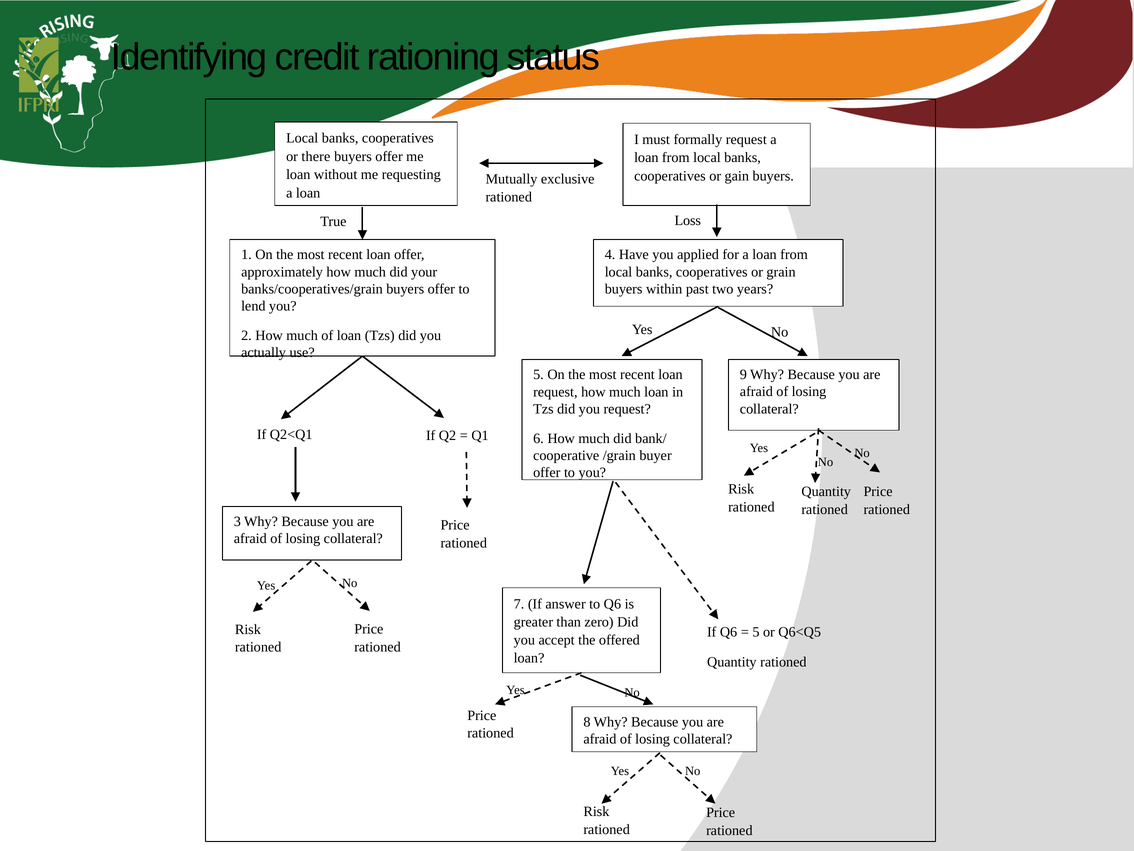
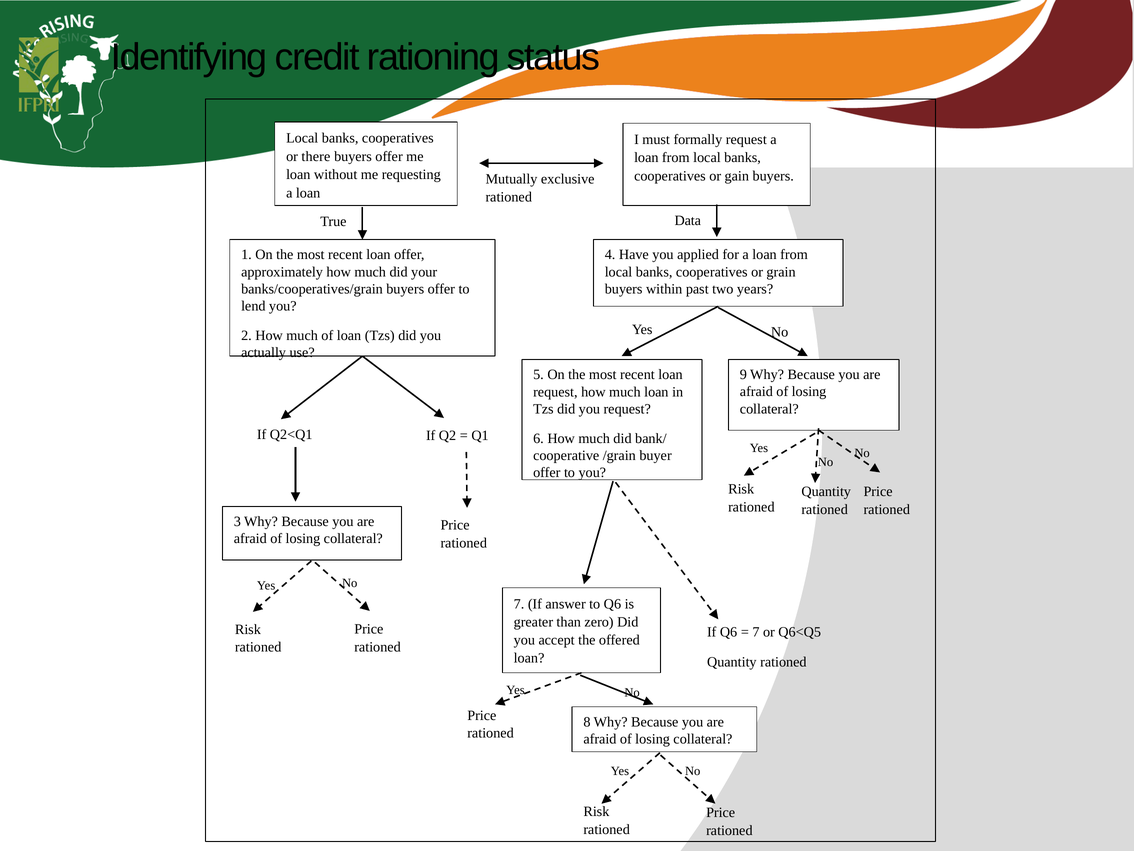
Loss: Loss -> Data
5 at (756, 632): 5 -> 7
